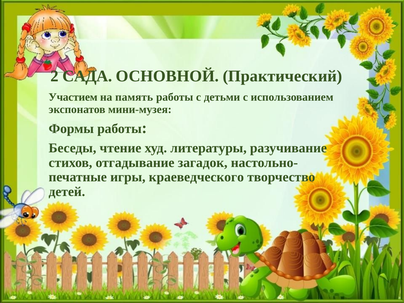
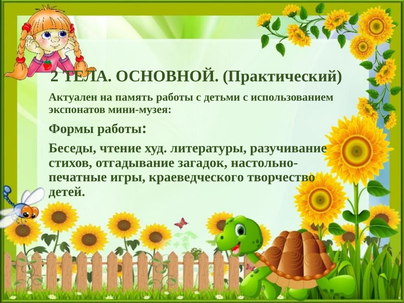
САДА: САДА -> ТЕЛА
Участием: Участием -> Актуален
